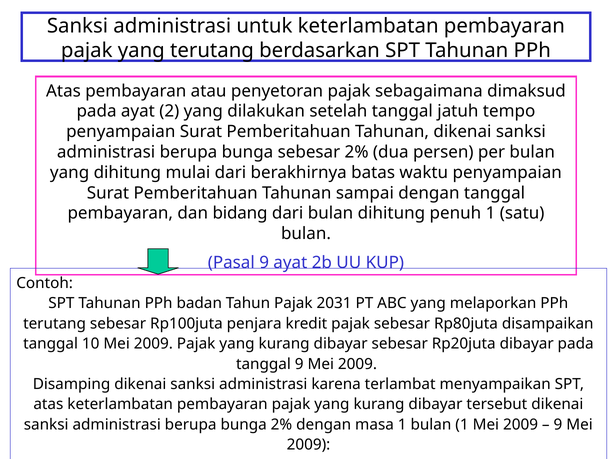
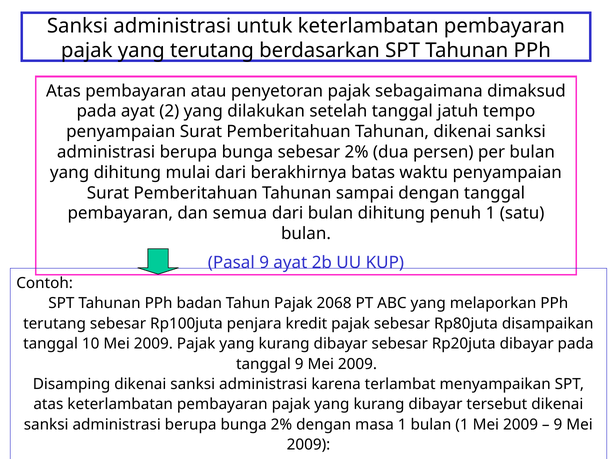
bidang: bidang -> semua
2031: 2031 -> 2068
